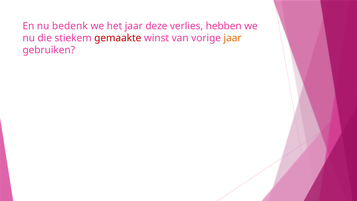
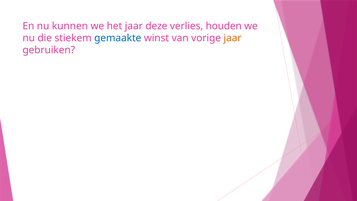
bedenk: bedenk -> kunnen
hebben: hebben -> houden
gemaakte colour: red -> blue
